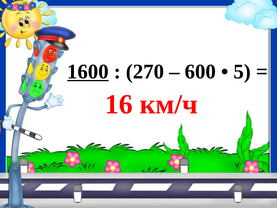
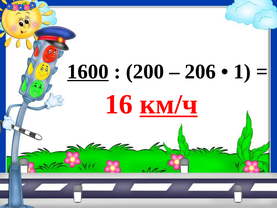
270: 270 -> 200
600: 600 -> 206
5: 5 -> 1
км/ч underline: none -> present
